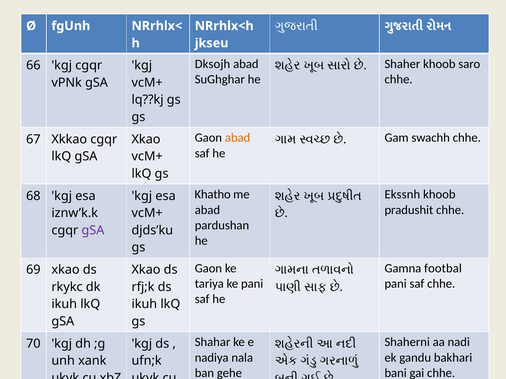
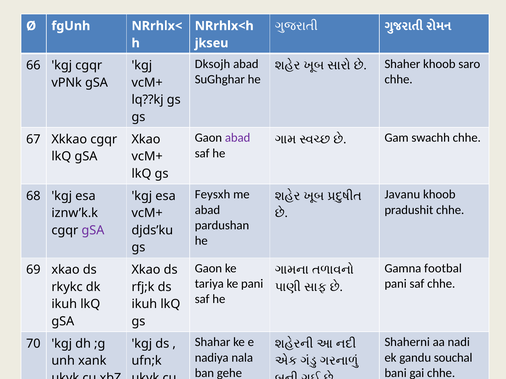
abad at (238, 138) colour: orange -> purple
Khatho: Khatho -> Feysxh
Ekssnh: Ekssnh -> Javanu
bakhari: bakhari -> souchal
